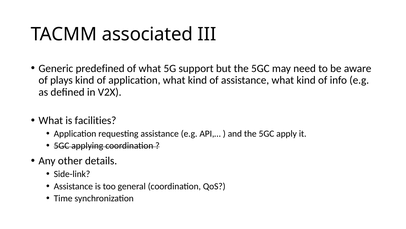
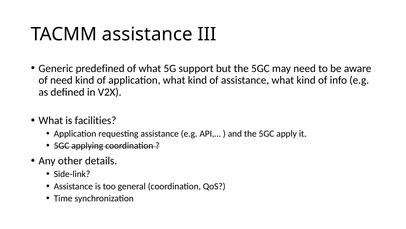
TACMM associated: associated -> assistance
of plays: plays -> need
